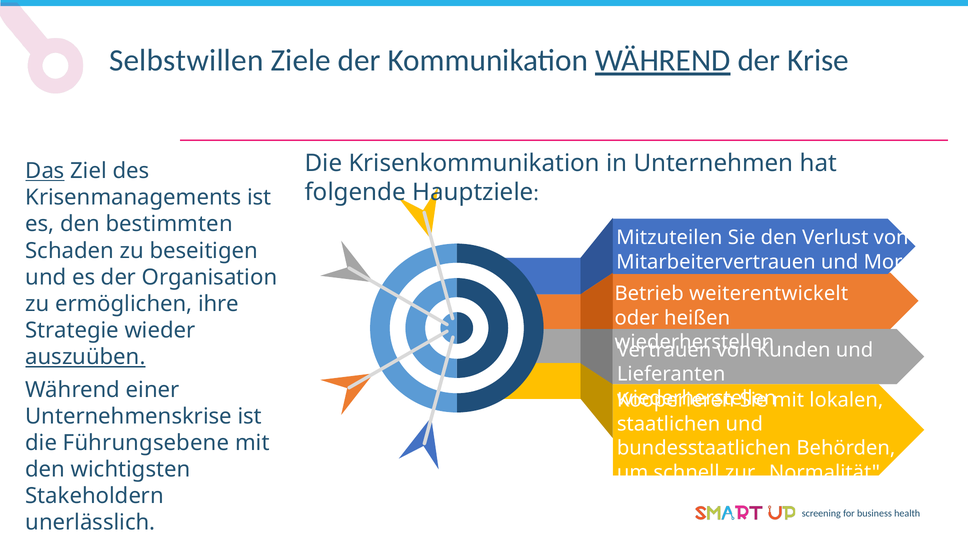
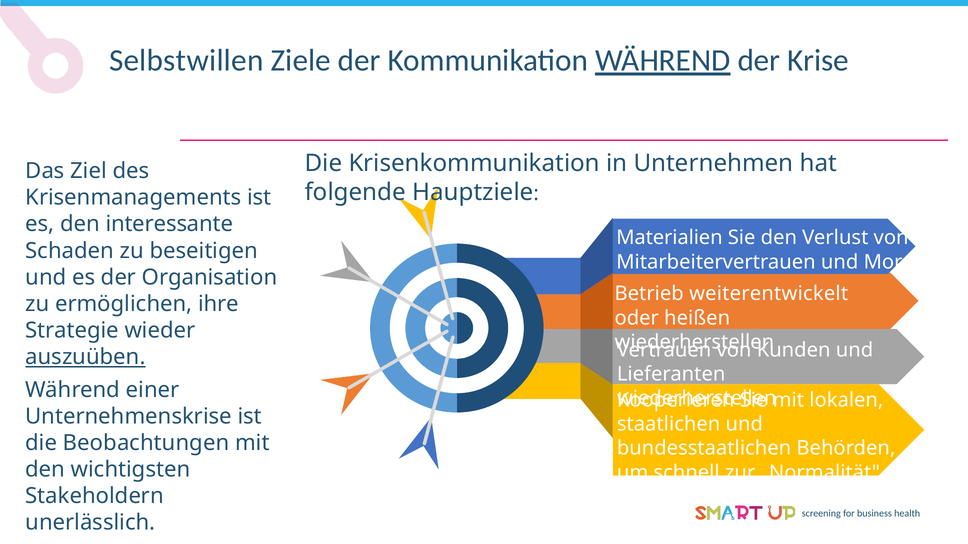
Das underline: present -> none
bestimmten: bestimmten -> interessante
Mitzuteilen: Mitzuteilen -> Materialien
Führungsebene: Führungsebene -> Beobachtungen
